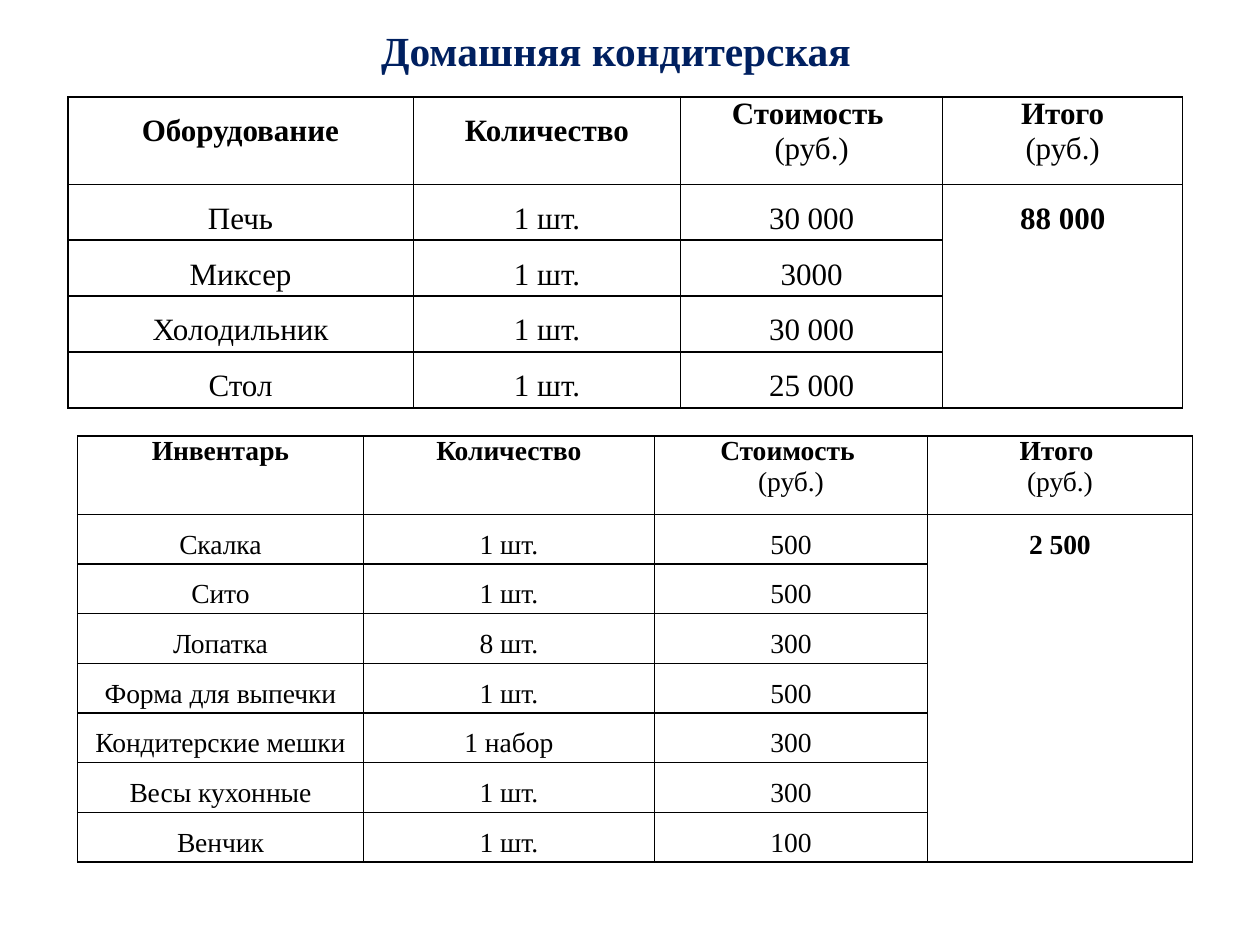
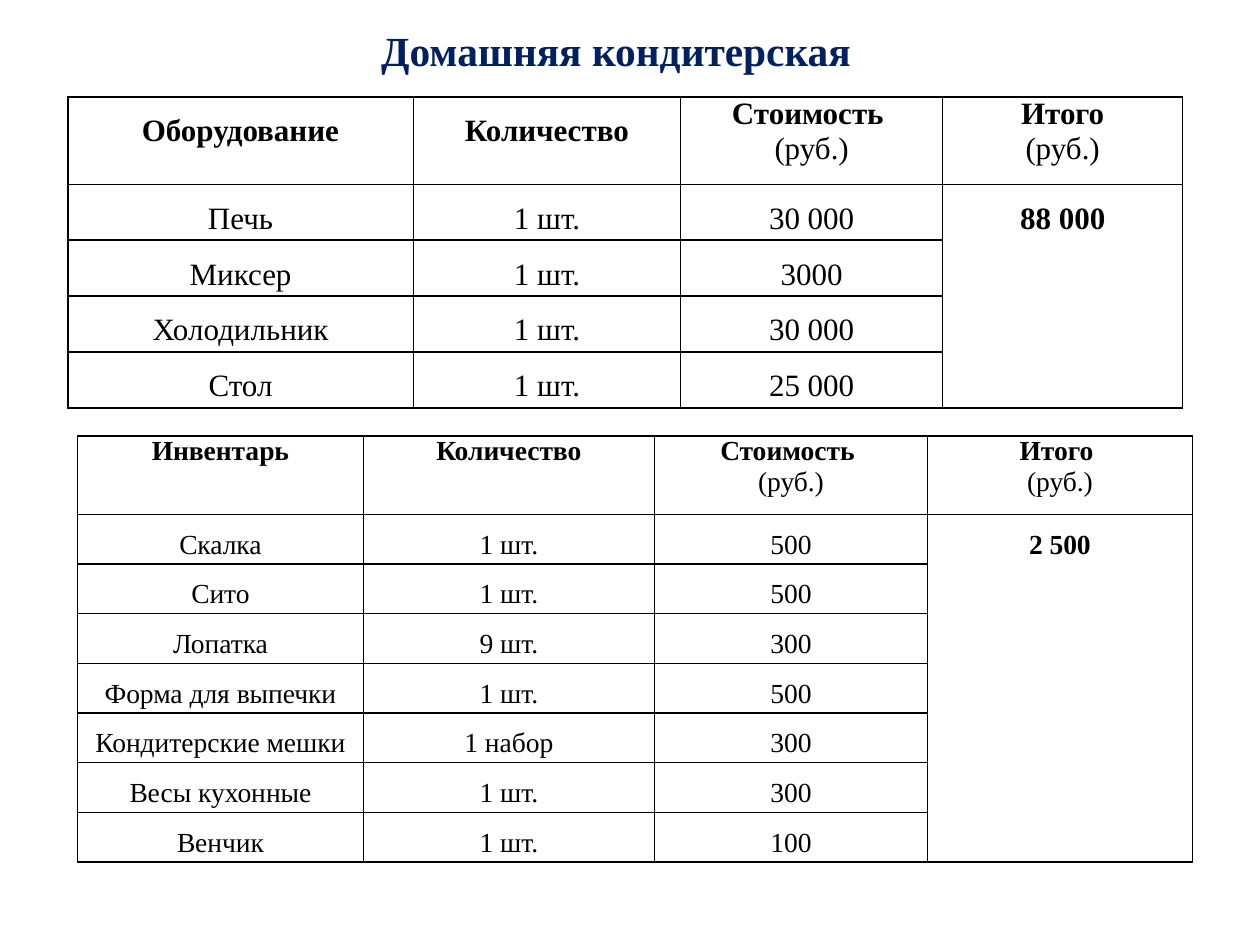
8: 8 -> 9
